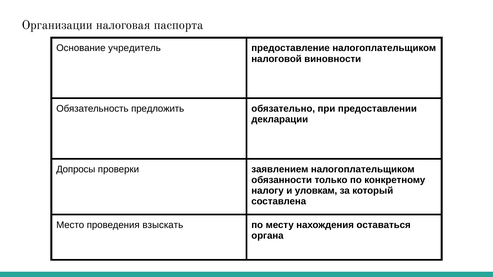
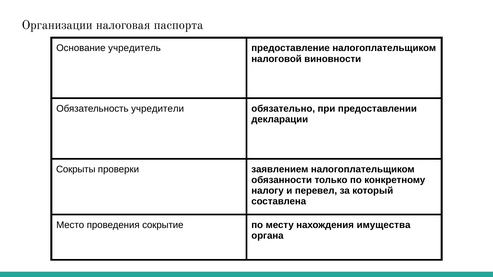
предложить: предложить -> учредители
Допросы: Допросы -> Сокрыты
уловкам: уловкам -> перевел
взыскать: взыскать -> сокрытие
оставаться: оставаться -> имущества
